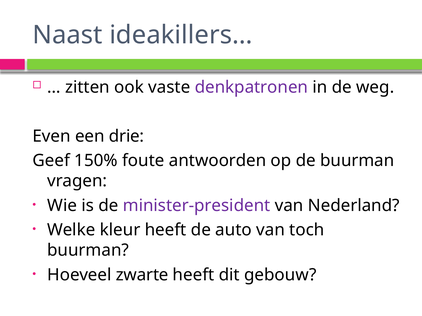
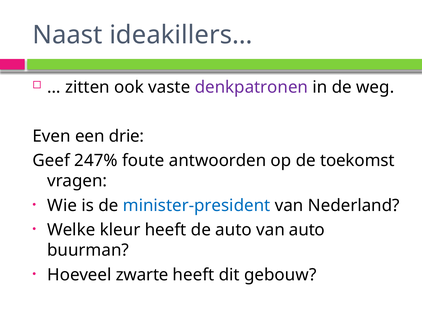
150%: 150% -> 247%
de buurman: buurman -> toekomst
minister-president colour: purple -> blue
van toch: toch -> auto
